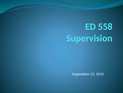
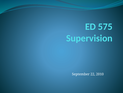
558: 558 -> 575
